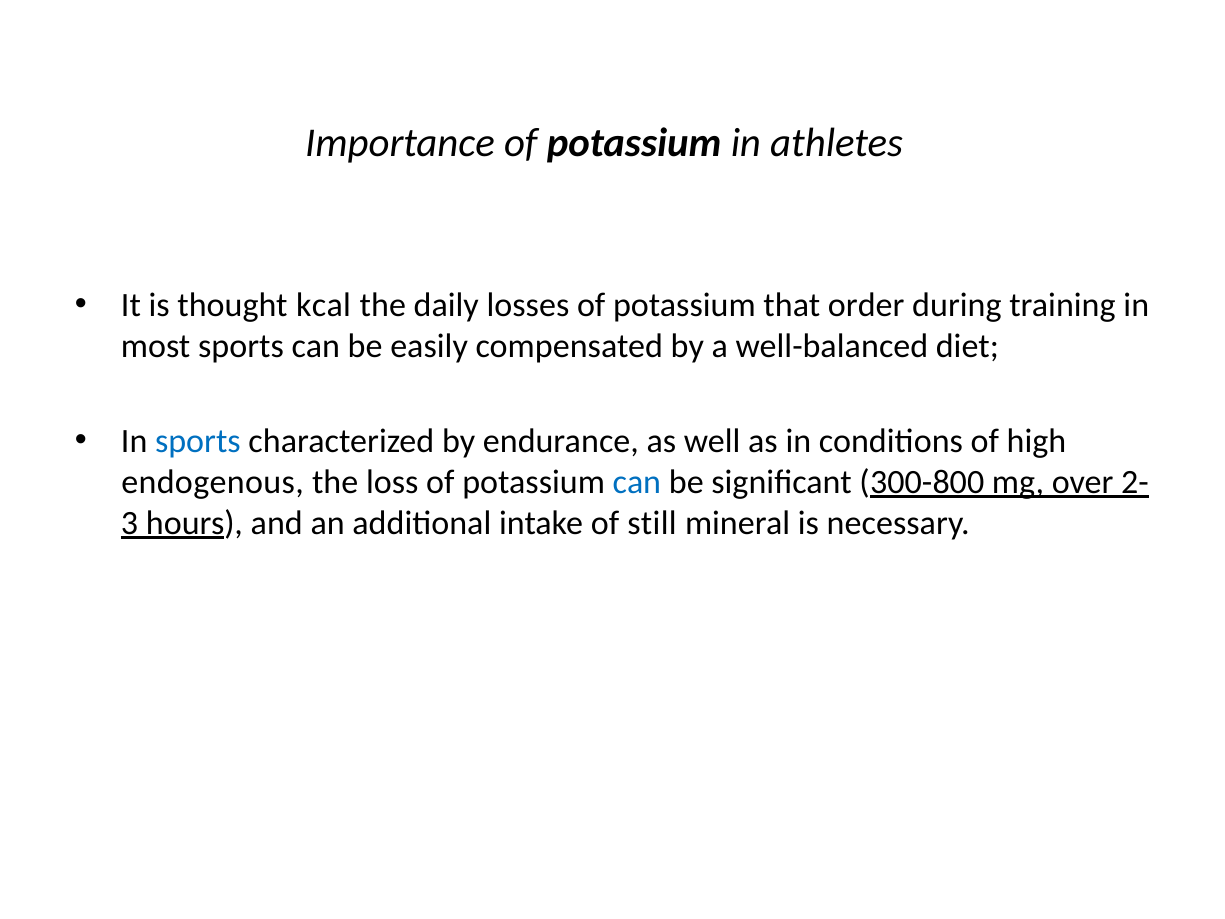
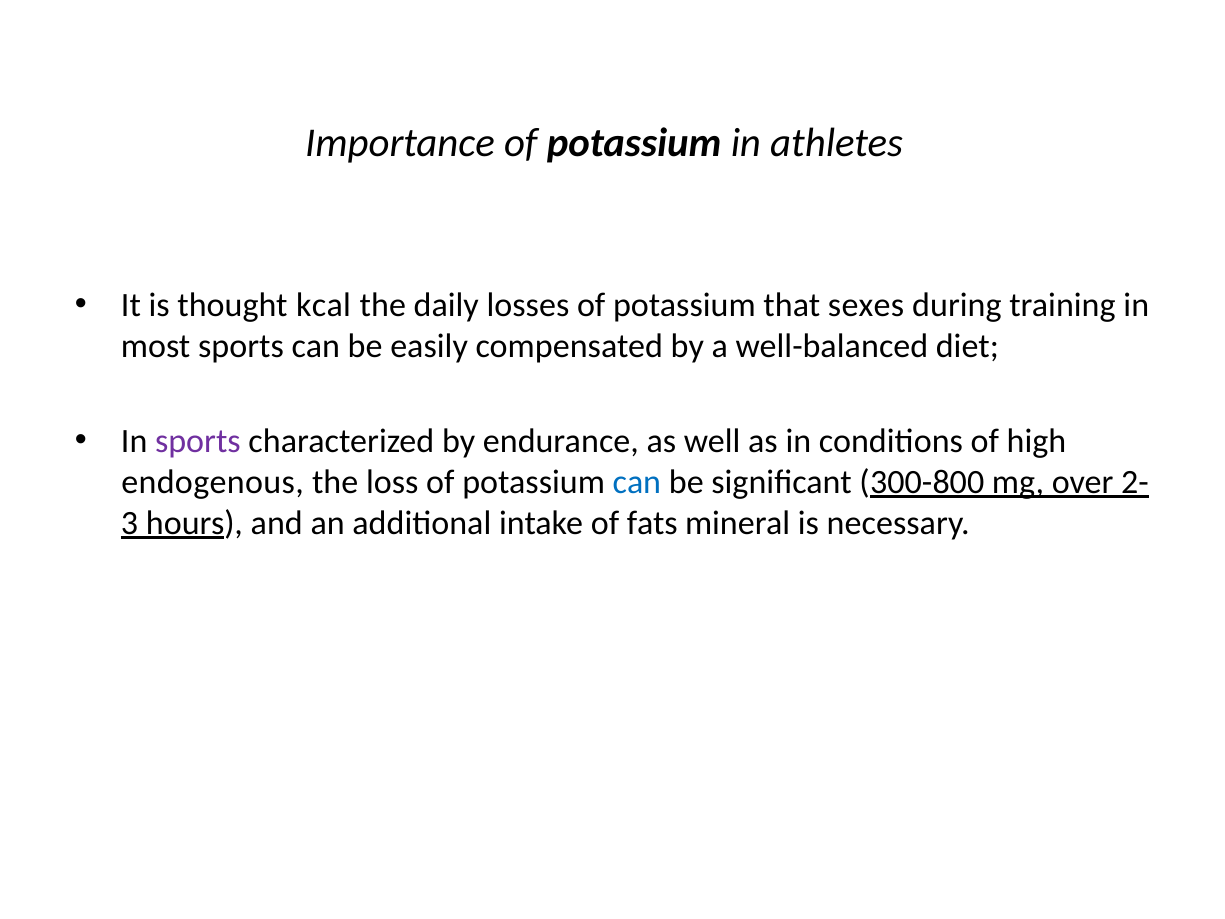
order: order -> sexes
sports at (198, 441) colour: blue -> purple
still: still -> fats
